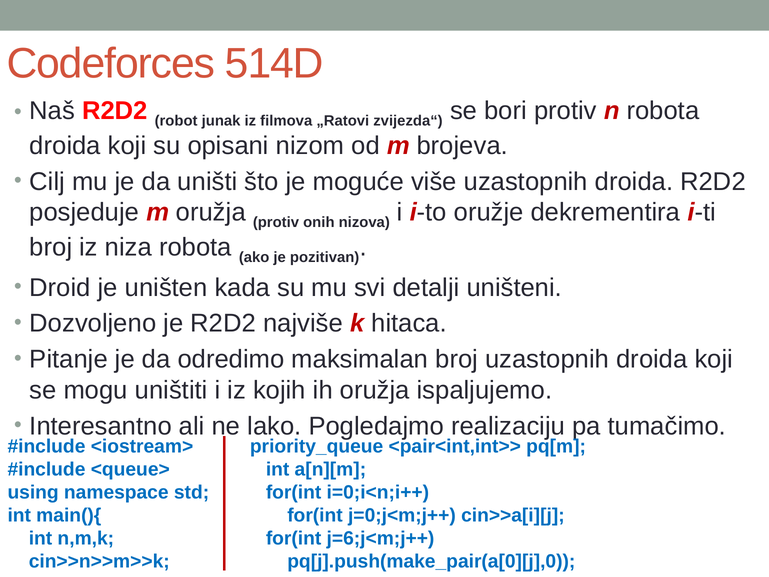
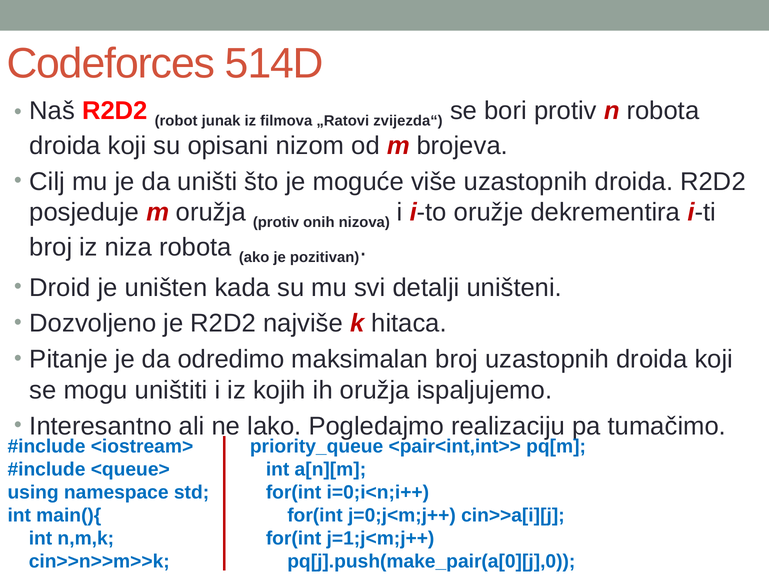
j=6;j<m;j++: j=6;j<m;j++ -> j=1;j<m;j++
